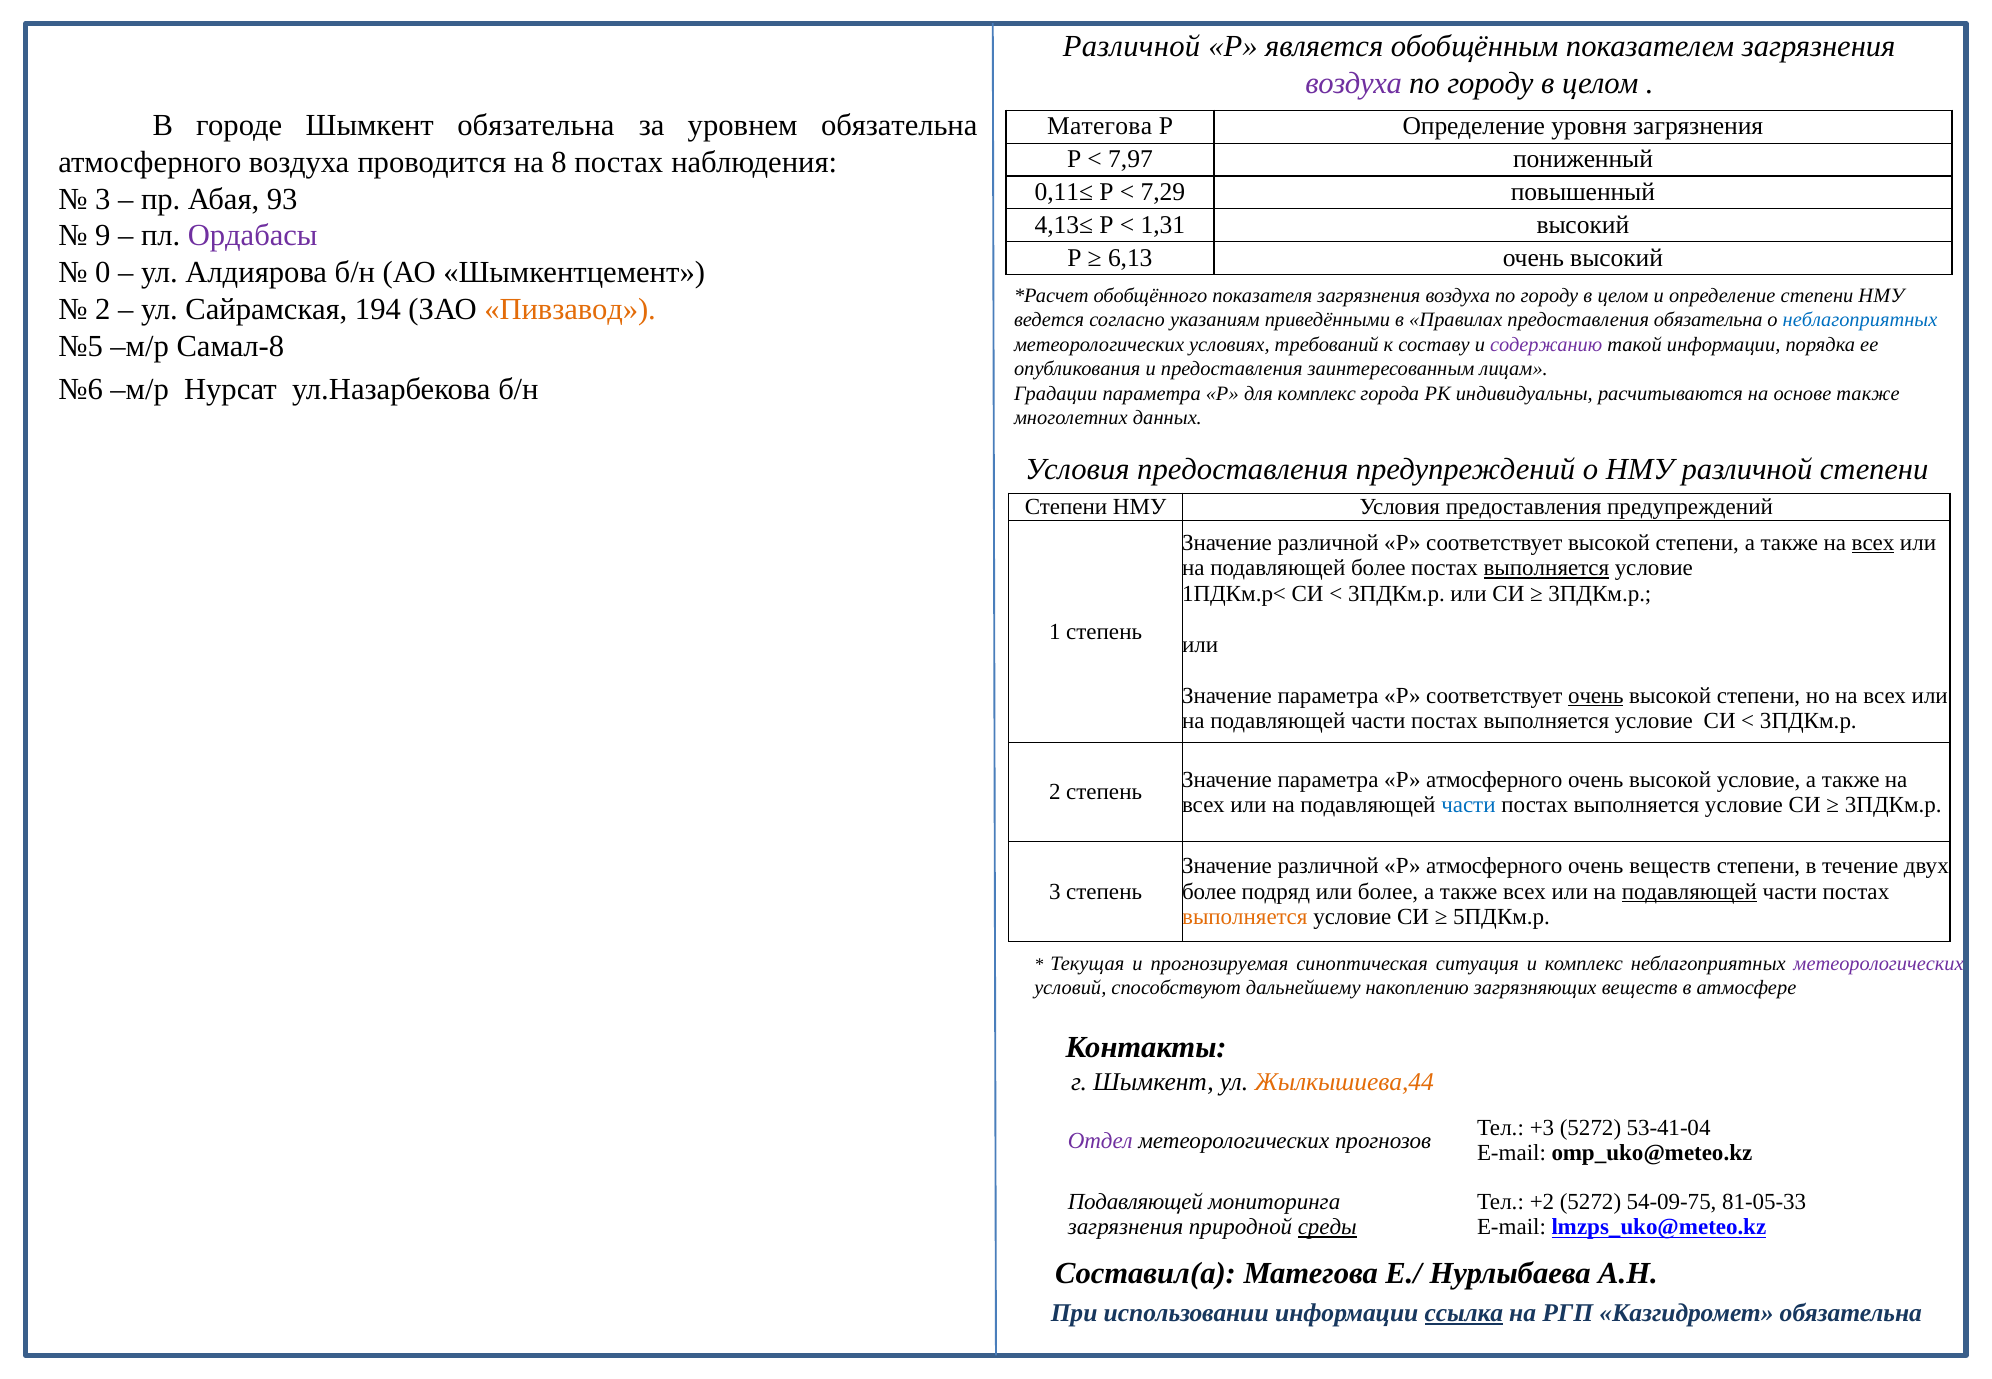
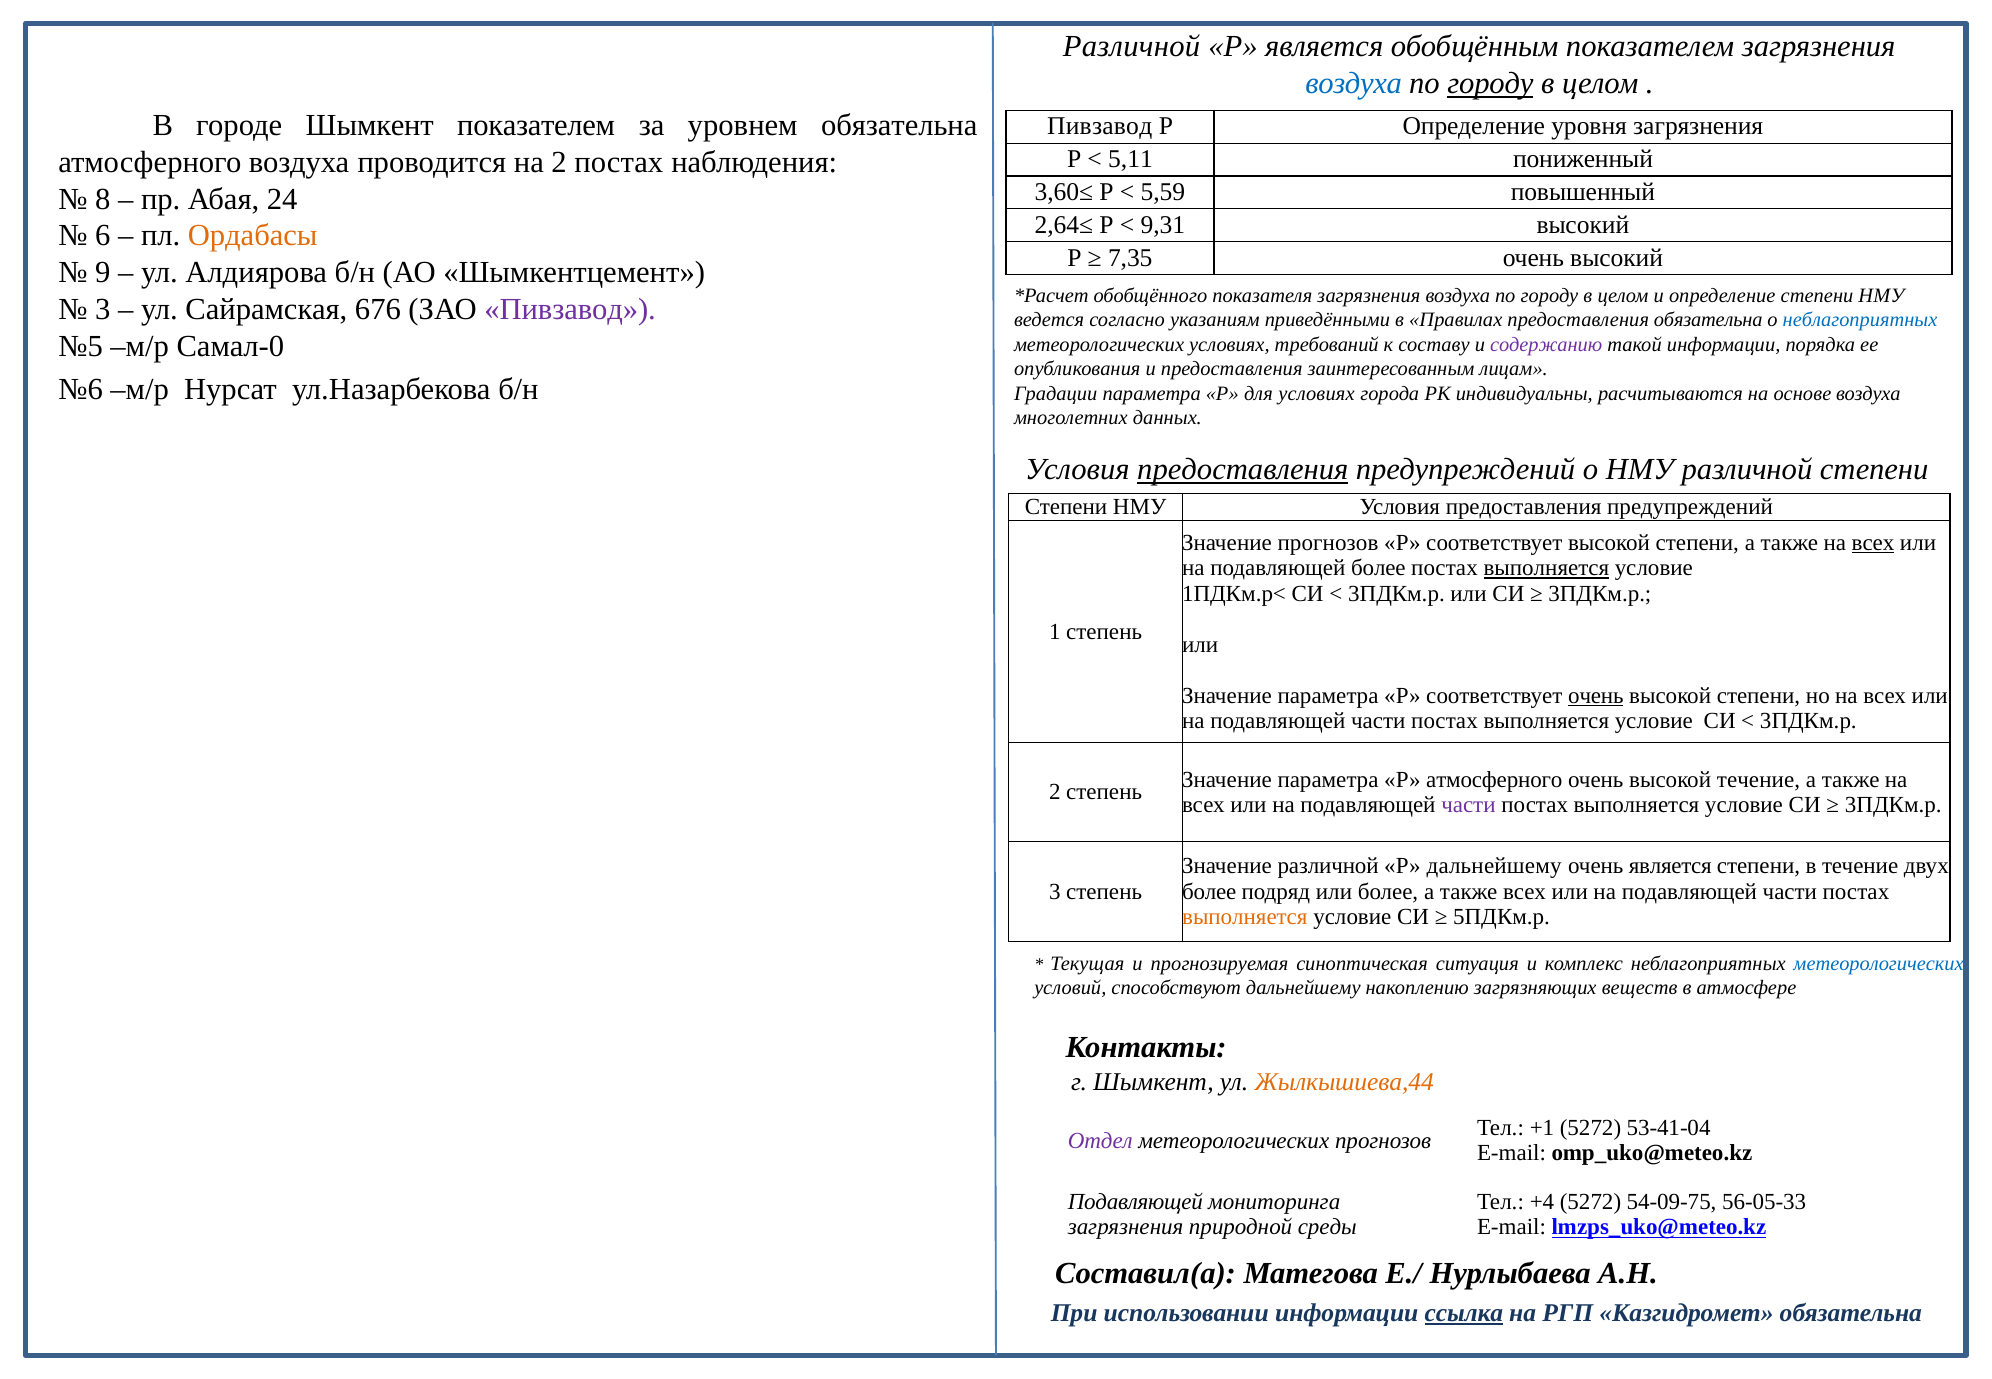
воздуха at (1354, 84) colour: purple -> blue
городу at (1490, 84) underline: none -> present
Шымкент обязательна: обязательна -> показателем
Матегова at (1100, 126): Матегова -> Пивзавод
7,97: 7,97 -> 5,11
на 8: 8 -> 2
0,11≤: 0,11≤ -> 3,60≤
7,29: 7,29 -> 5,59
3 at (103, 199): 3 -> 8
93: 93 -> 24
4,13≤: 4,13≤ -> 2,64≤
1,31: 1,31 -> 9,31
9: 9 -> 6
Ордабасы colour: purple -> orange
6,13: 6,13 -> 7,35
0: 0 -> 9
2 at (103, 309): 2 -> 3
194: 194 -> 676
Пивзавод at (570, 309) colour: orange -> purple
Самал-8: Самал-8 -> Самал-0
для комплекс: комплекс -> условиях
основе также: также -> воздуха
предоставления at (1243, 470) underline: none -> present
различной at (1328, 543): различной -> прогнозов
высокой условие: условие -> течение
части at (1468, 805) colour: blue -> purple
атмосферного at (1494, 866): атмосферного -> дальнейшему
очень веществ: веществ -> является
подавляющей at (1689, 892) underline: present -> none
метеорологических at (1879, 963) colour: purple -> blue
+3: +3 -> +1
+2: +2 -> +4
81-05-33: 81-05-33 -> 56-05-33
среды underline: present -> none
